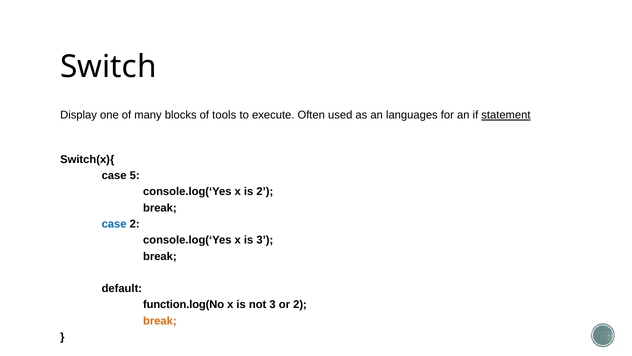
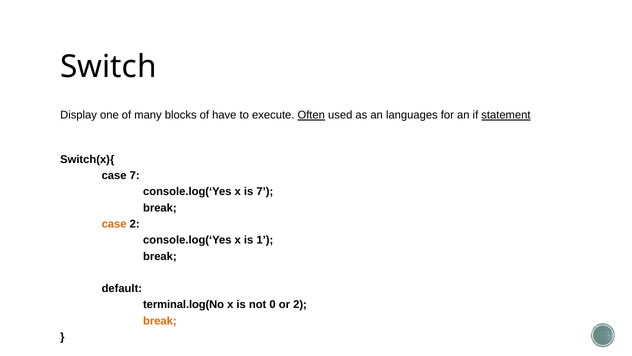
tools: tools -> have
Often underline: none -> present
case 5: 5 -> 7
is 2: 2 -> 7
case at (114, 224) colour: blue -> orange
is 3: 3 -> 1
function.log(No: function.log(No -> terminal.log(No
not 3: 3 -> 0
